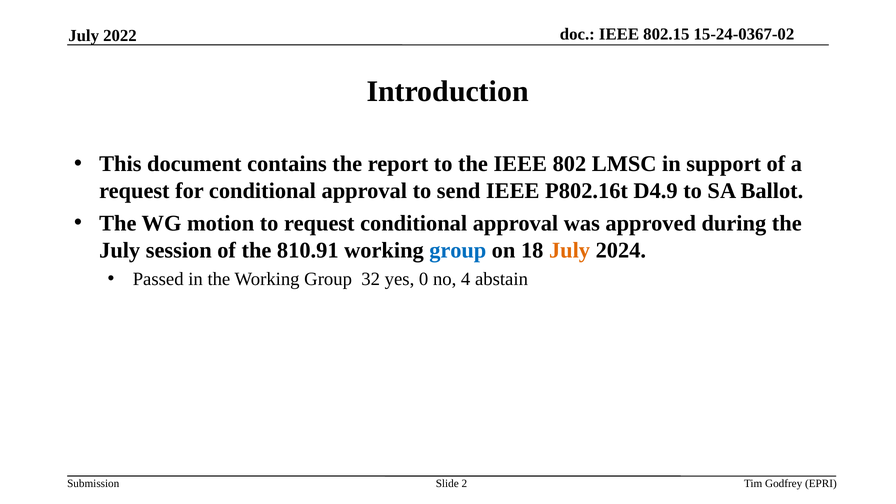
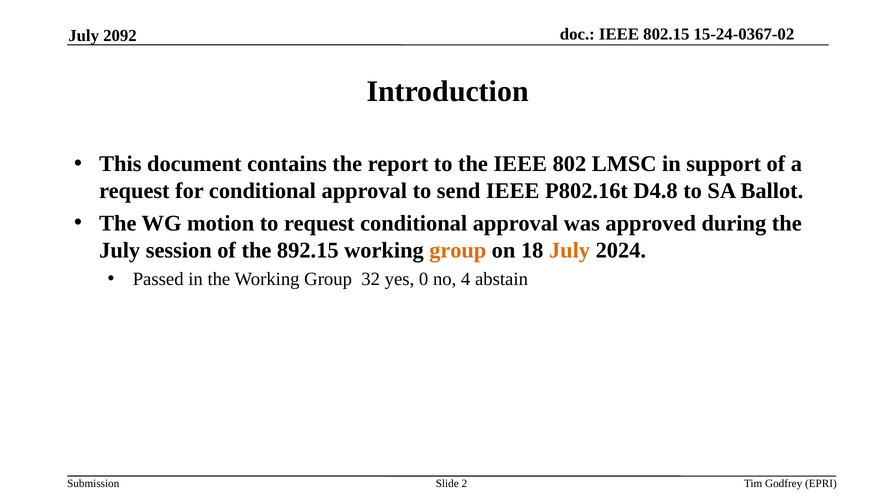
2022: 2022 -> 2092
D4.9: D4.9 -> D4.8
810.91: 810.91 -> 892.15
group at (458, 250) colour: blue -> orange
